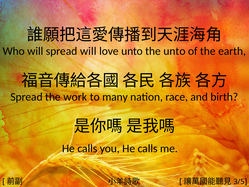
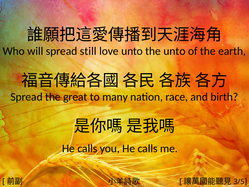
spread will: will -> still
work: work -> great
